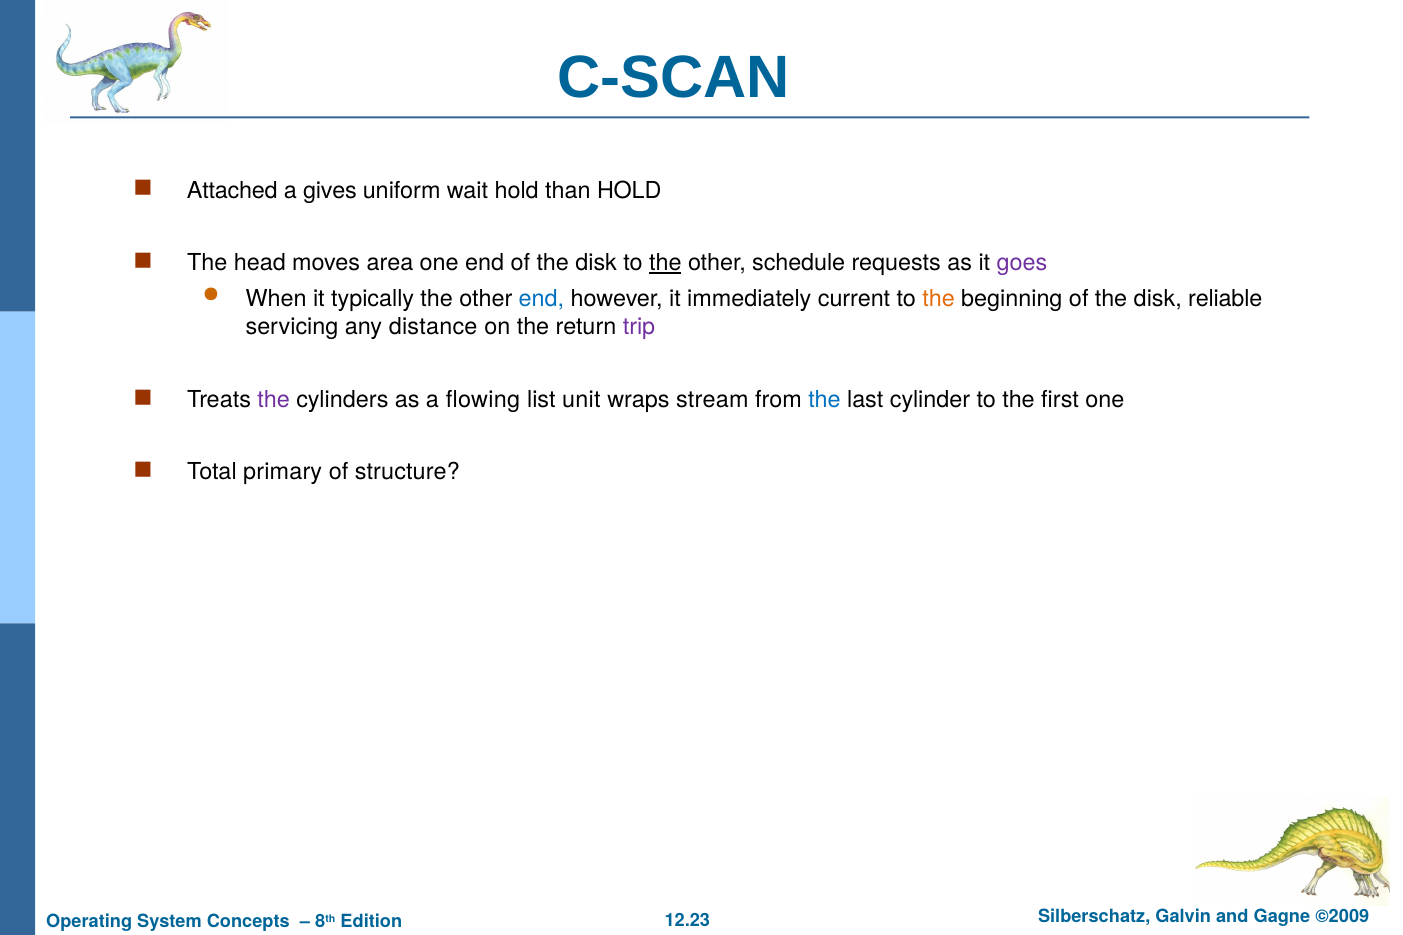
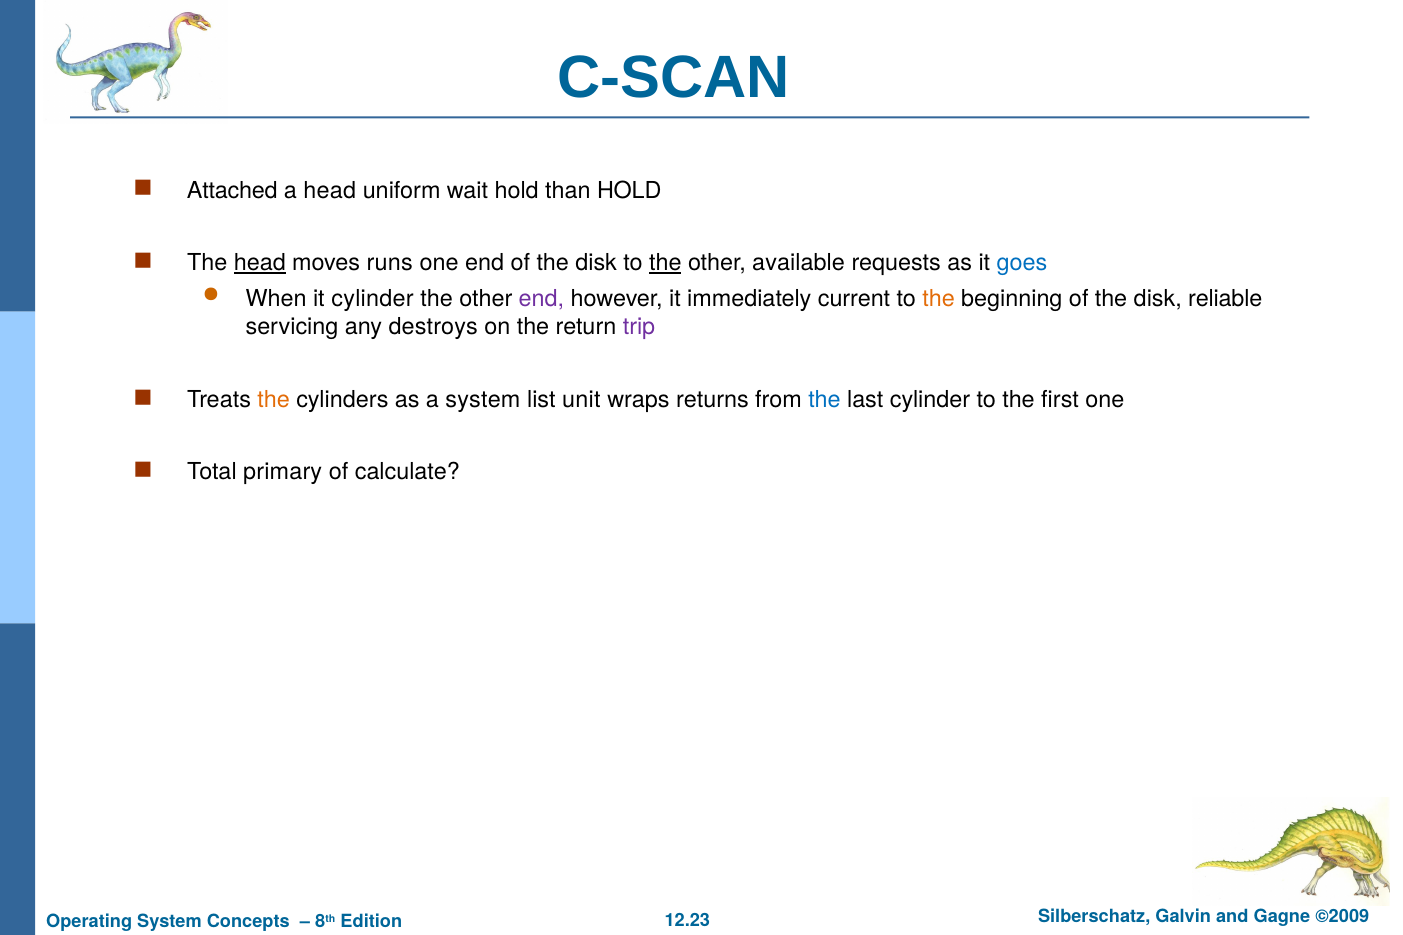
a gives: gives -> head
head at (260, 263) underline: none -> present
area: area -> runs
schedule: schedule -> available
goes colour: purple -> blue
it typically: typically -> cylinder
end at (541, 299) colour: blue -> purple
distance: distance -> destroys
the at (274, 400) colour: purple -> orange
a flowing: flowing -> system
stream: stream -> returns
structure: structure -> calculate
